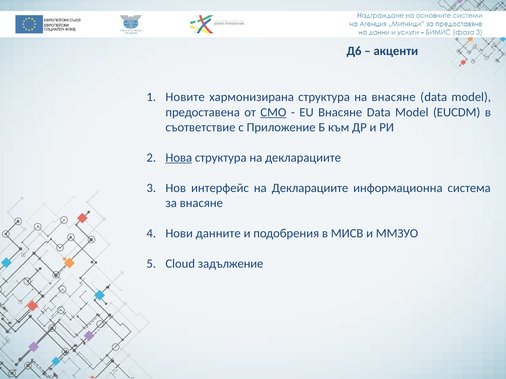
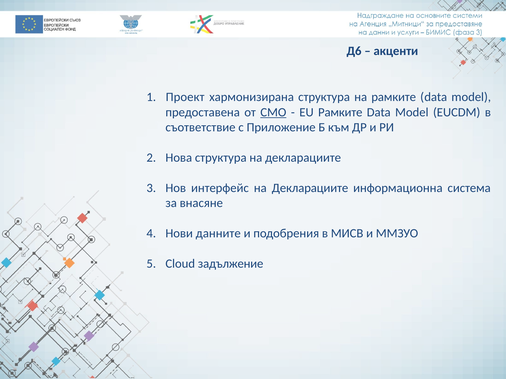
Новите: Новите -> Проект
на внасяне: внасяне -> рамките
EU Внасяне: Внасяне -> Рамките
Нова underline: present -> none
